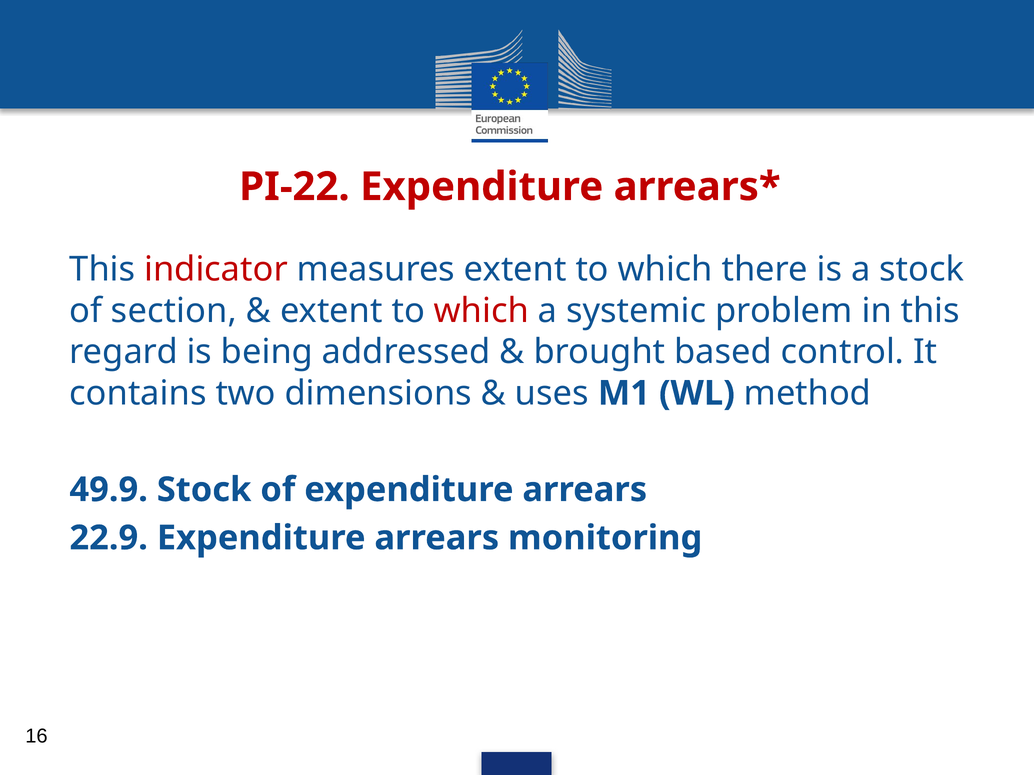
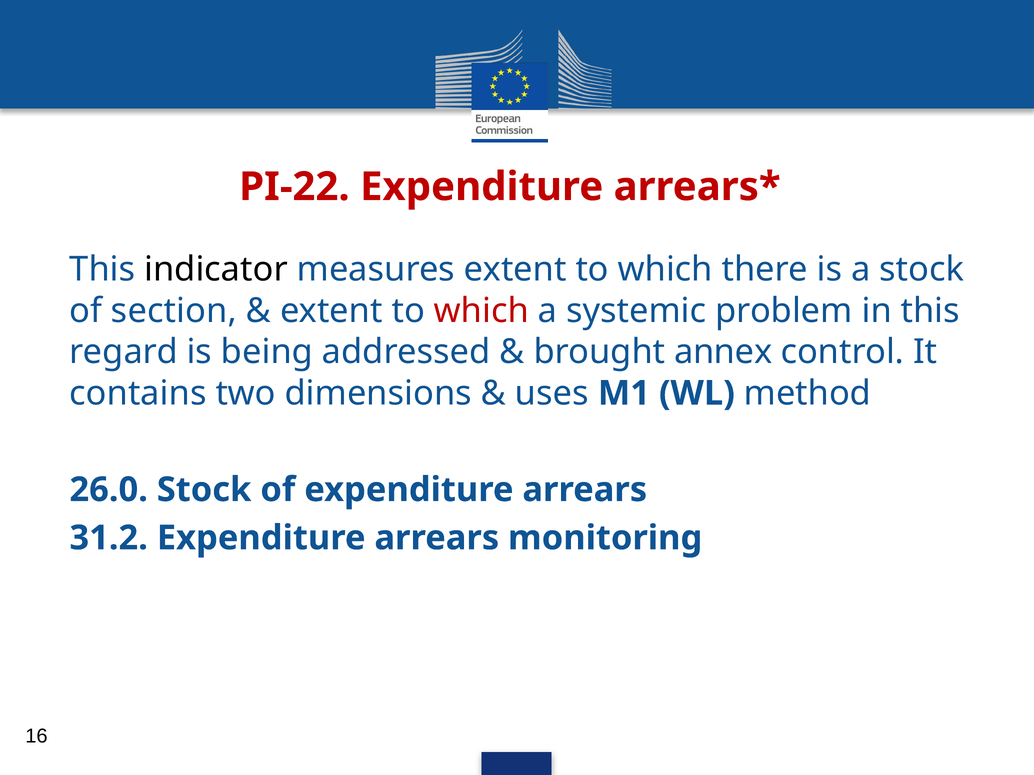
indicator colour: red -> black
based: based -> annex
49.9: 49.9 -> 26.0
22.9: 22.9 -> 31.2
